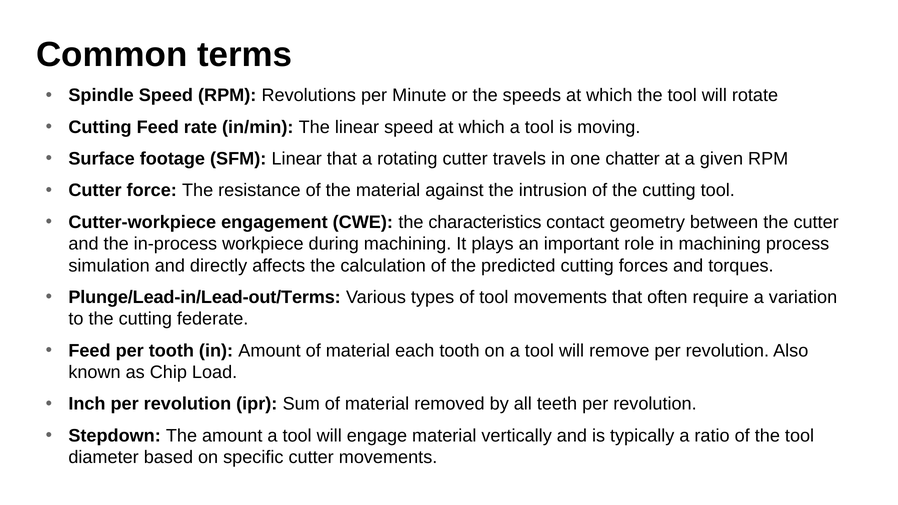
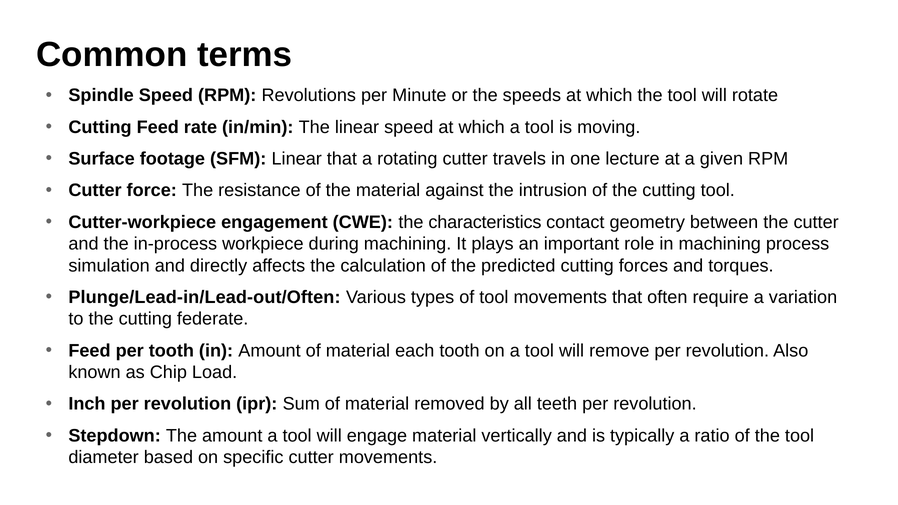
chatter: chatter -> lecture
Plunge/Lead-in/Lead-out/Terms: Plunge/Lead-in/Lead-out/Terms -> Plunge/Lead-in/Lead-out/Often
